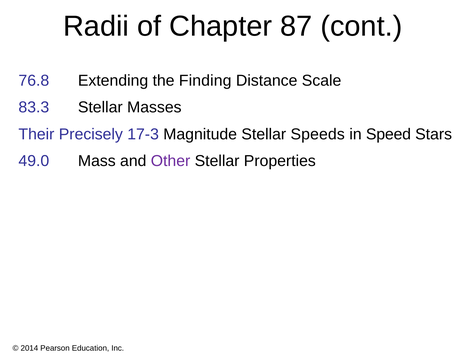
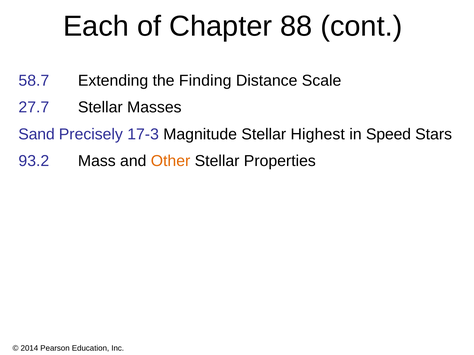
Radii: Radii -> Each
87: 87 -> 88
76.8: 76.8 -> 58.7
83.3: 83.3 -> 27.7
Their: Their -> Sand
Speeds: Speeds -> Highest
49.0: 49.0 -> 93.2
Other colour: purple -> orange
